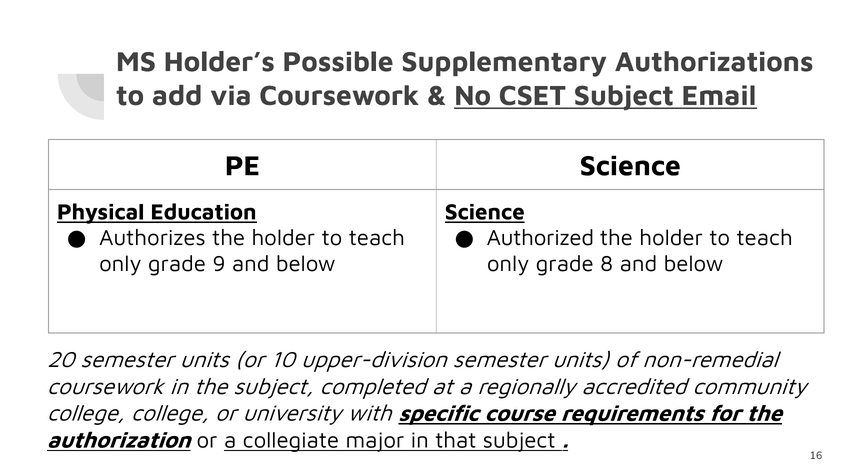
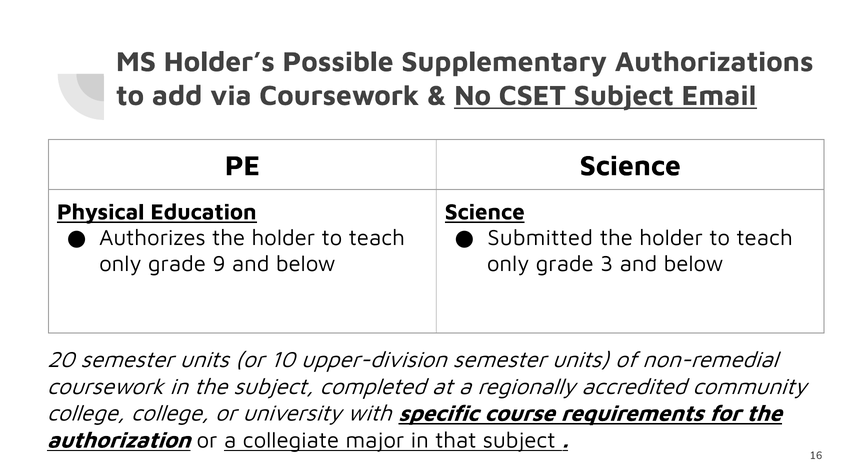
Authorized: Authorized -> Submitted
8: 8 -> 3
